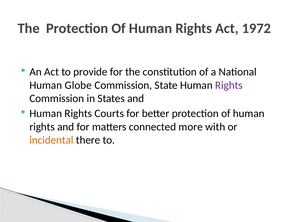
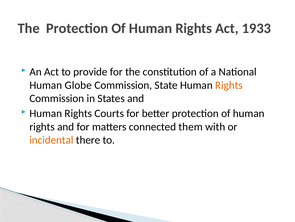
1972: 1972 -> 1933
Rights at (229, 85) colour: purple -> orange
more: more -> them
